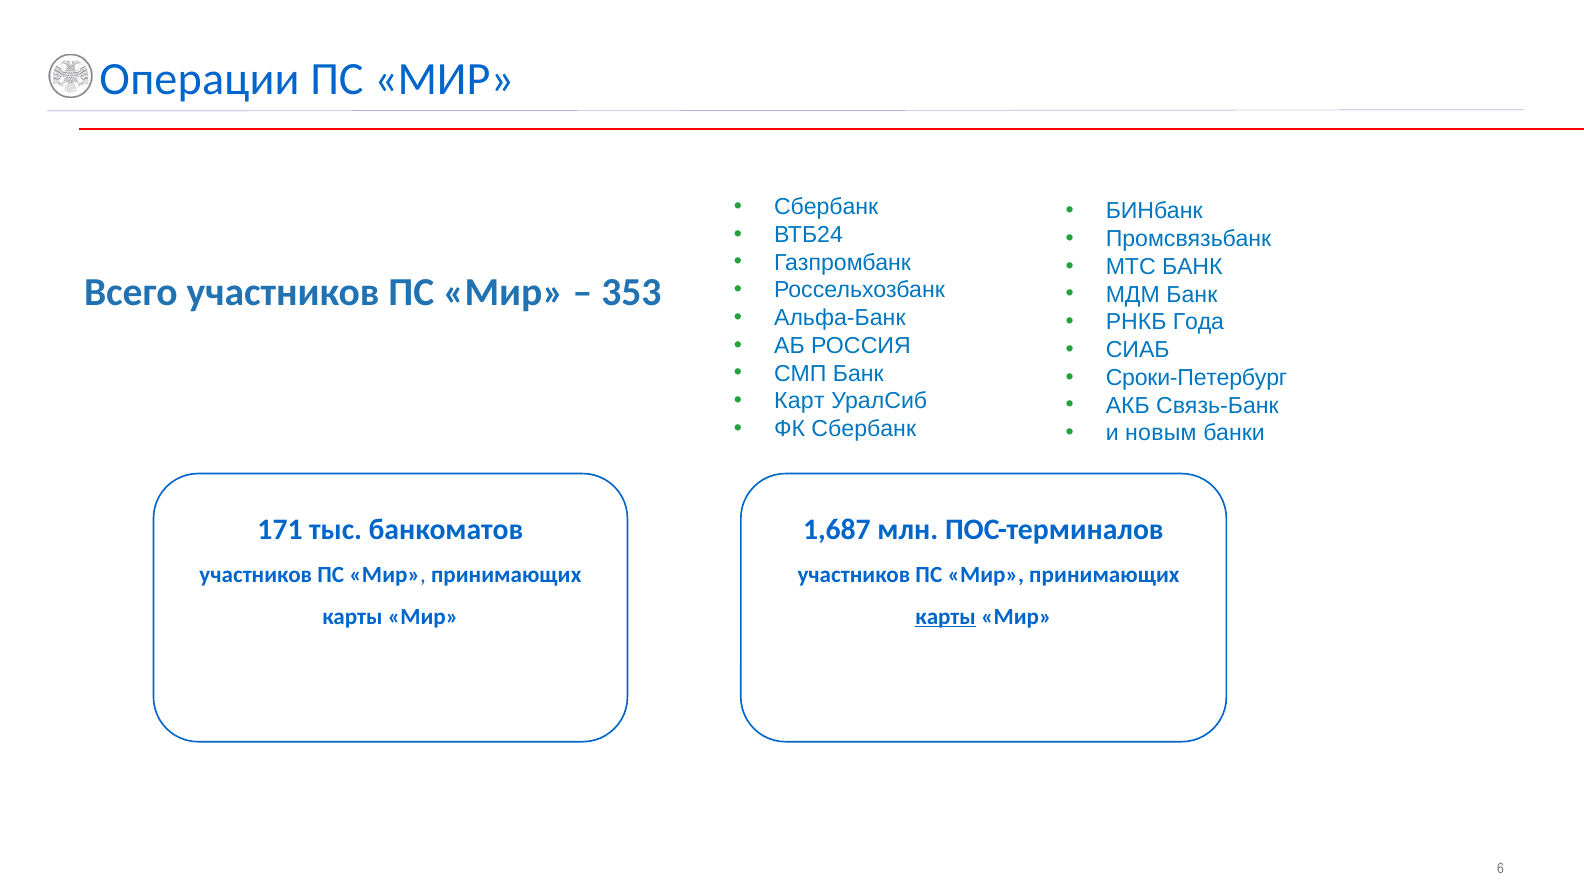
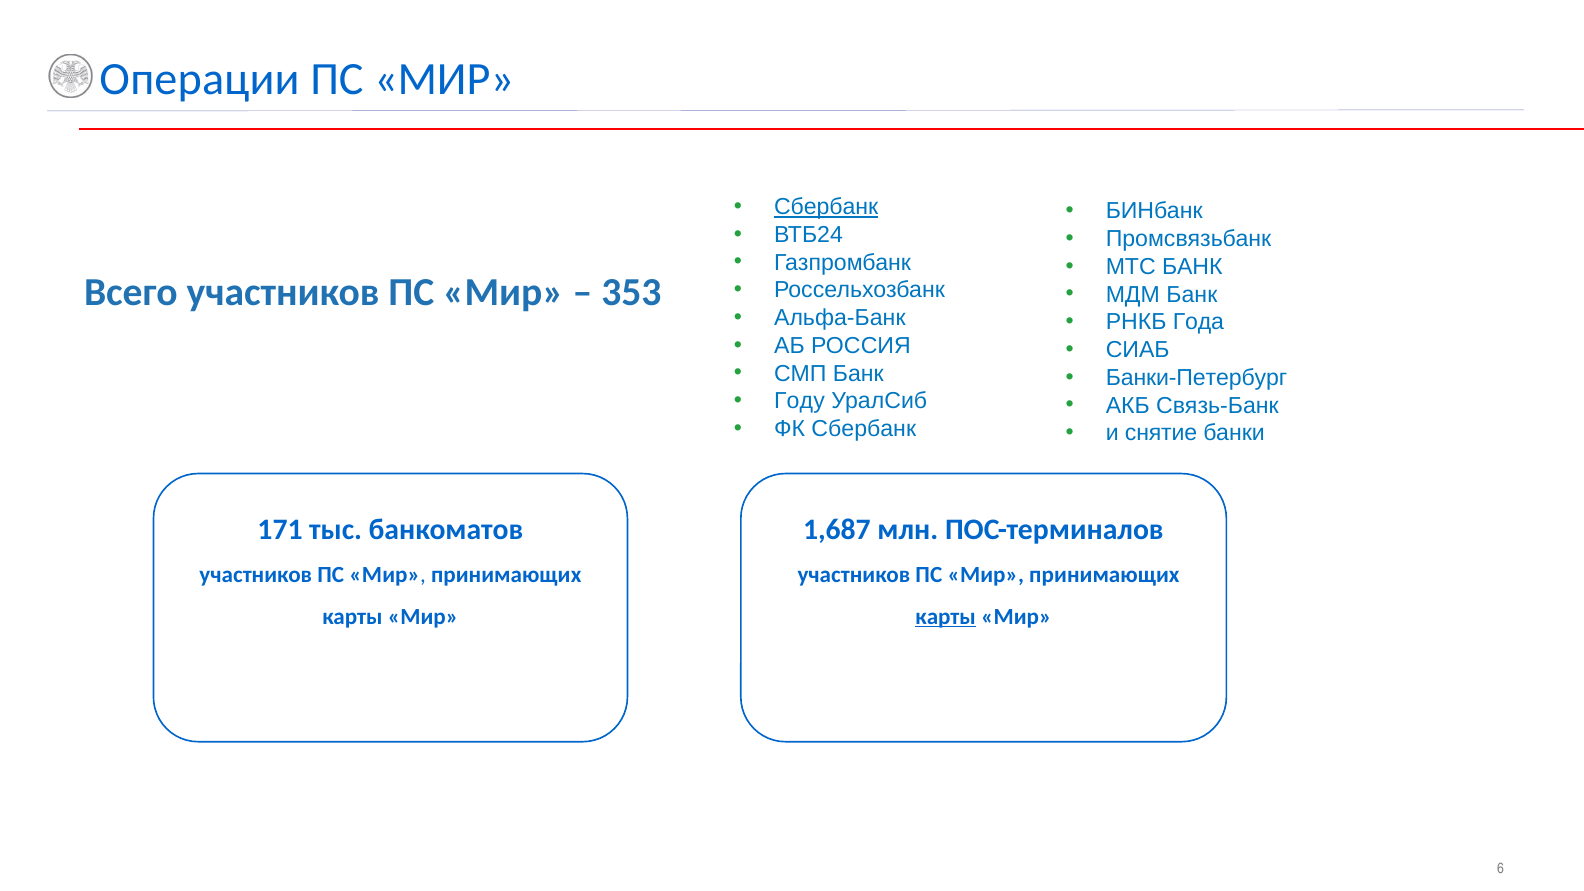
Сбербанк at (826, 207) underline: none -> present
Сроки-Петербург: Сроки-Петербург -> Банки-Петербург
Карт: Карт -> Году
новым: новым -> снятие
